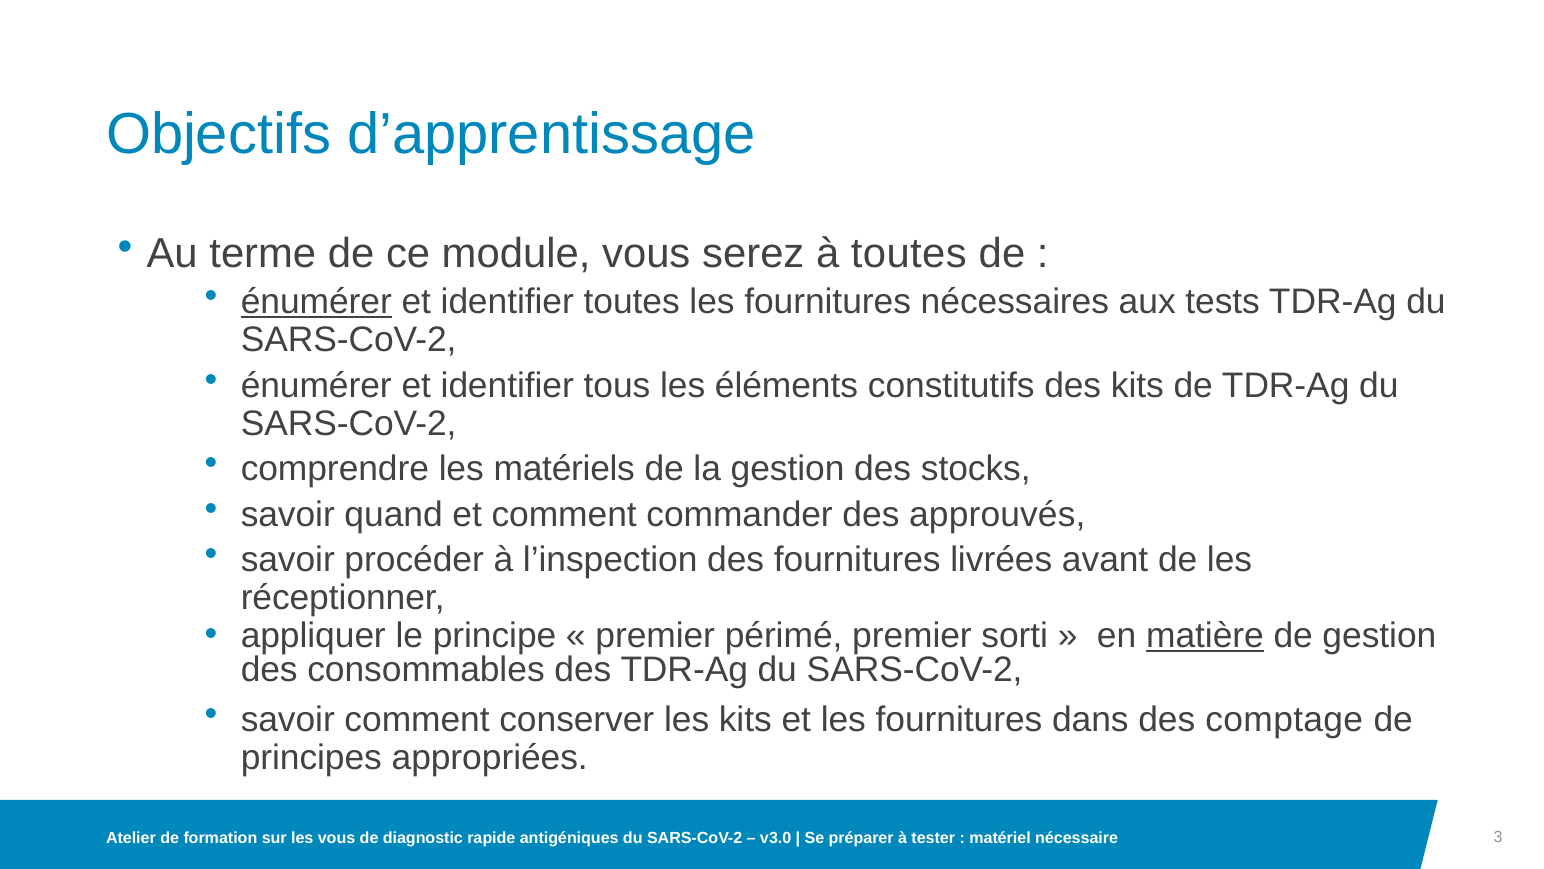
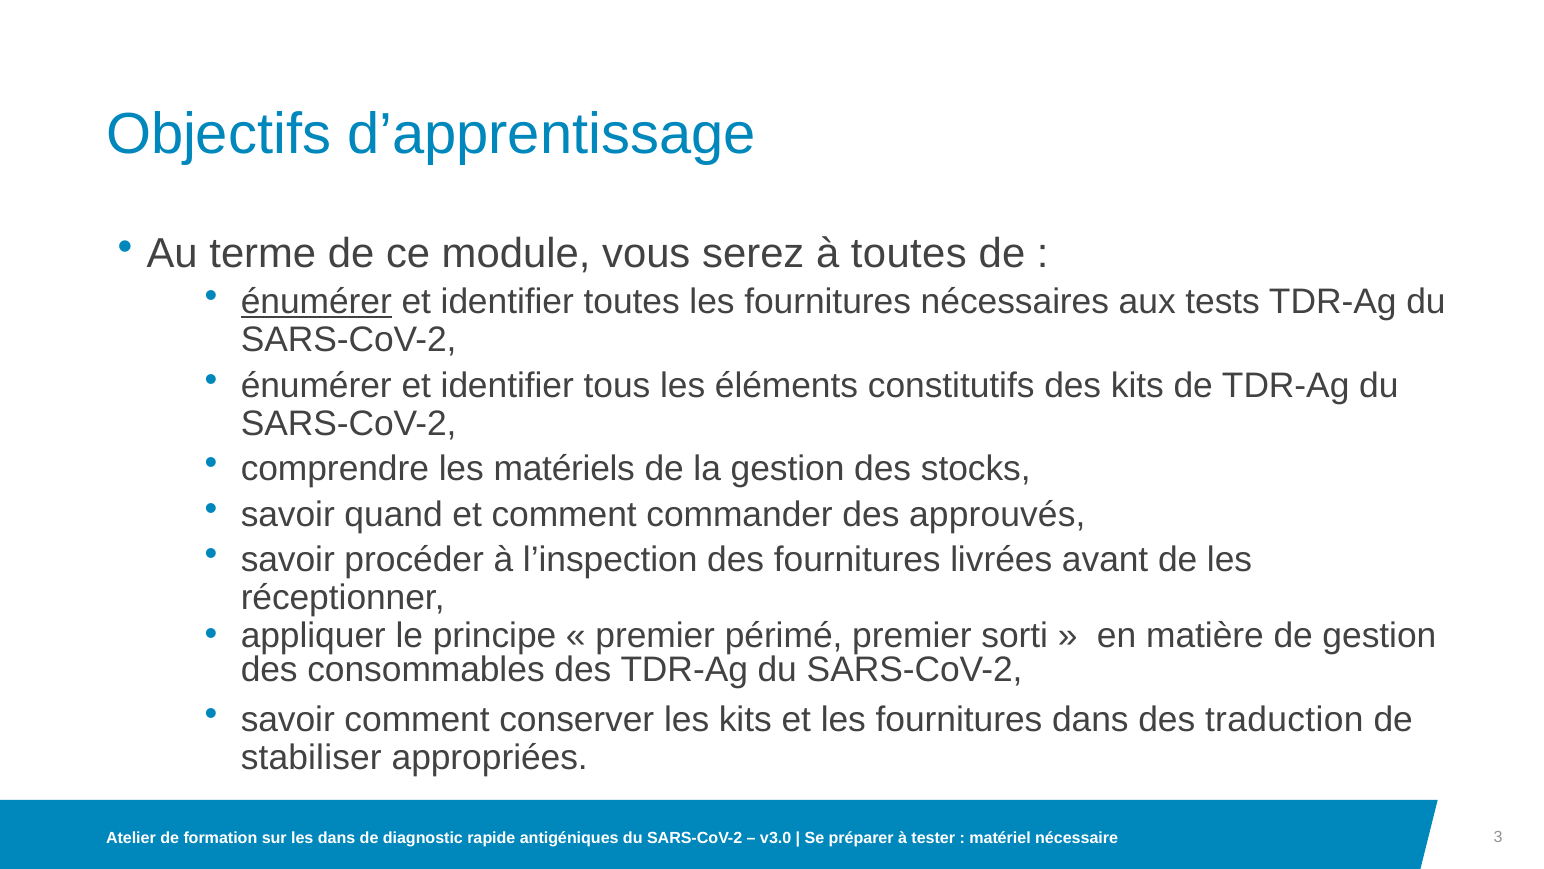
matière underline: present -> none
comptage: comptage -> traduction
principes: principes -> stabiliser
les vous: vous -> dans
